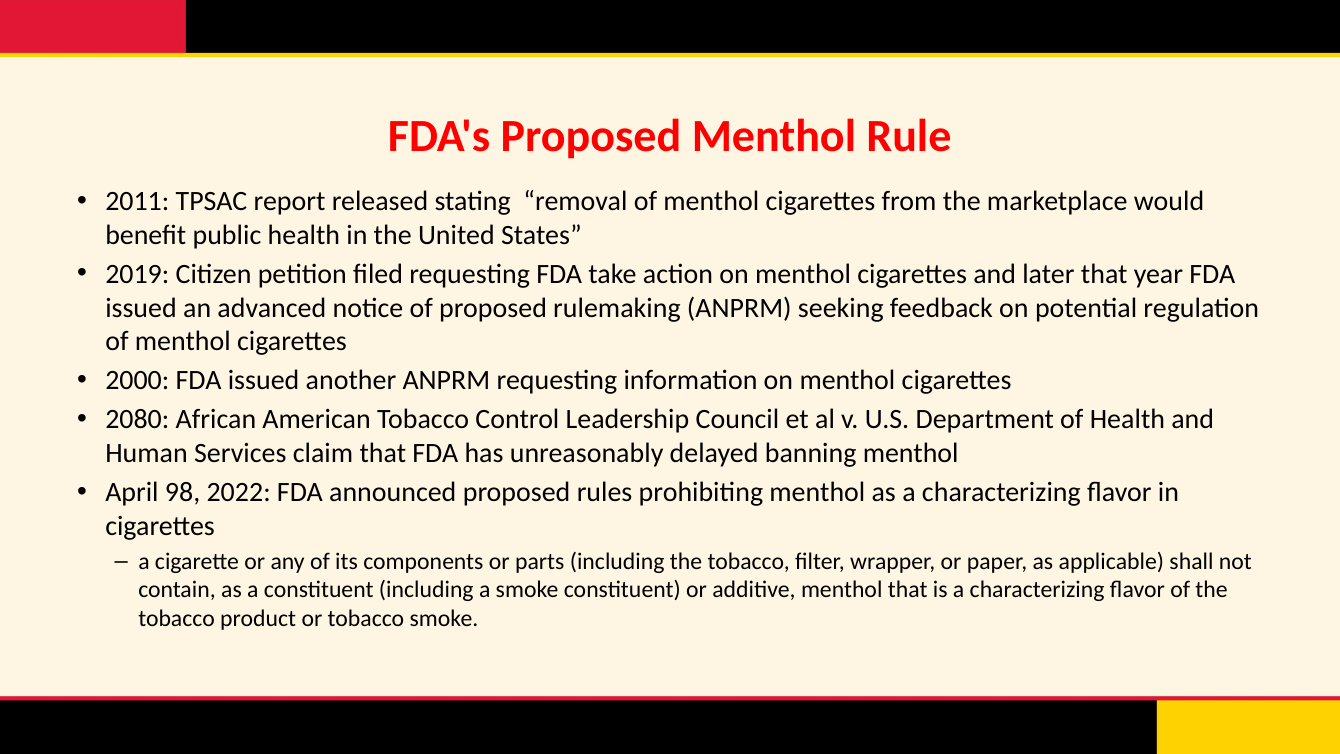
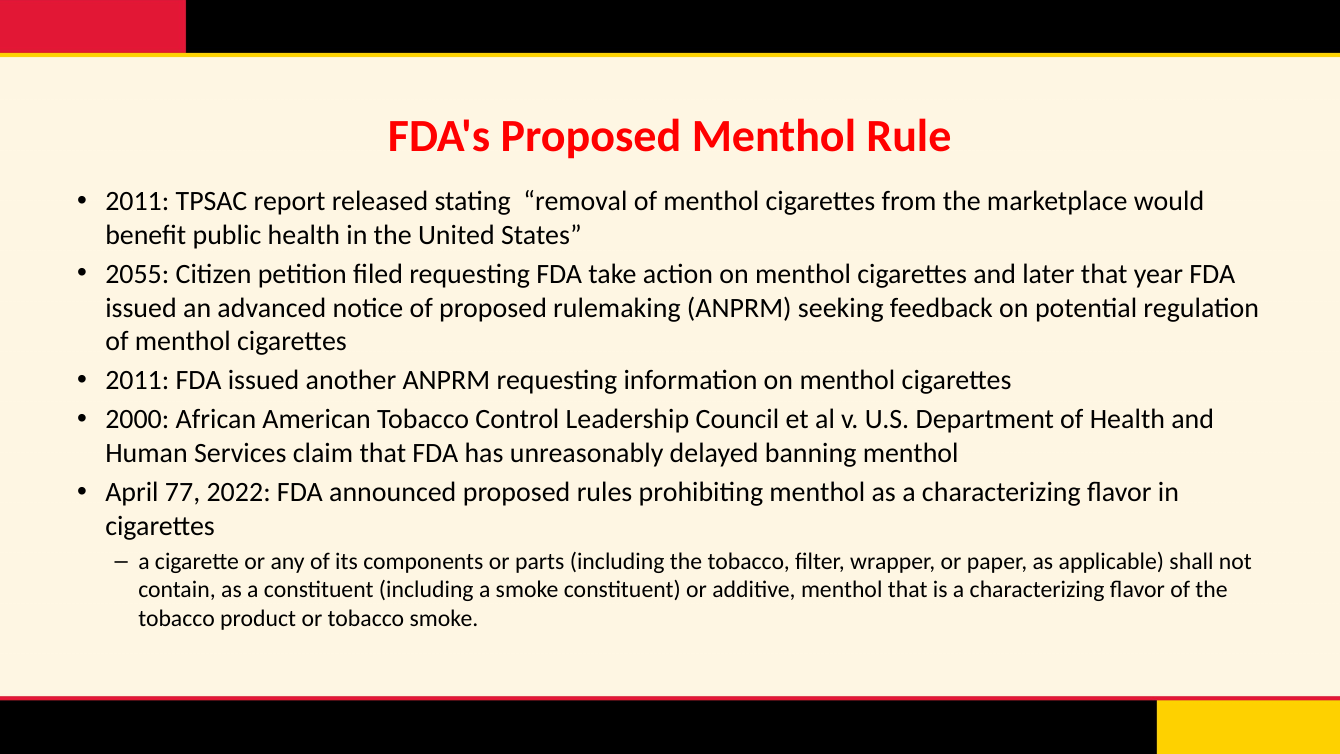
2019: 2019 -> 2055
2000 at (137, 380): 2000 -> 2011
2080: 2080 -> 2000
98: 98 -> 77
